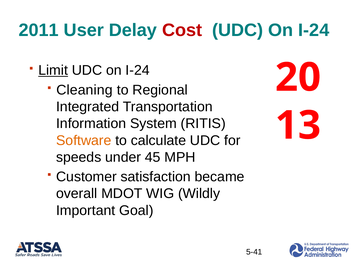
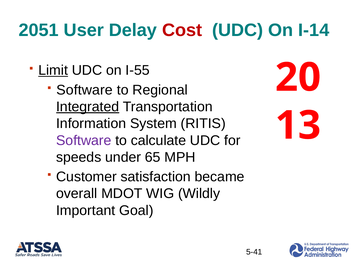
2011: 2011 -> 2051
I-24 at (314, 30): I-24 -> I-14
I-24 at (138, 71): I-24 -> I-55
Cleaning at (84, 90): Cleaning -> Software
Integrated underline: none -> present
Software at (84, 141) colour: orange -> purple
45: 45 -> 65
